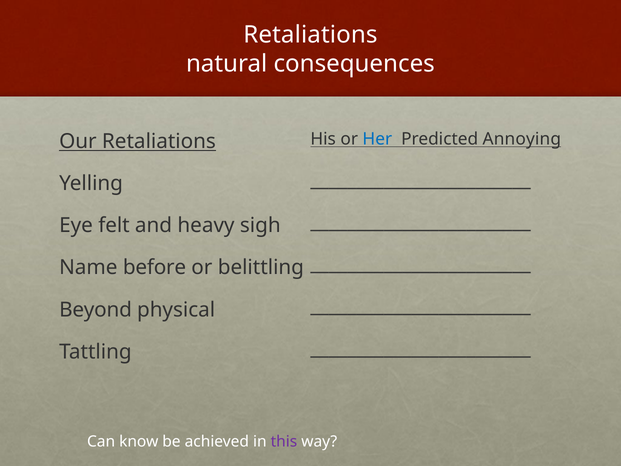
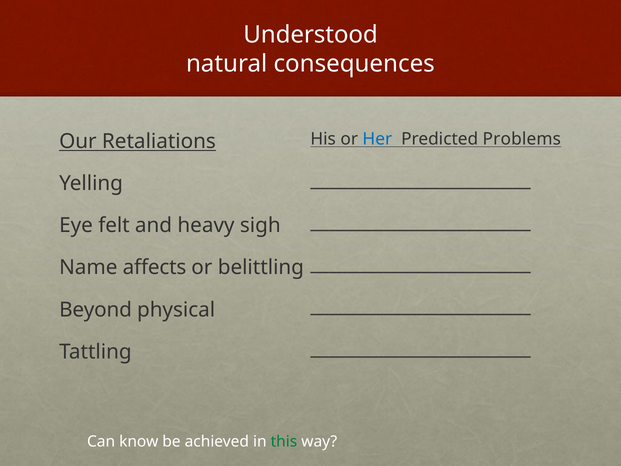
Retaliations at (310, 35): Retaliations -> Understood
Annoying: Annoying -> Problems
before: before -> affects
this colour: purple -> green
